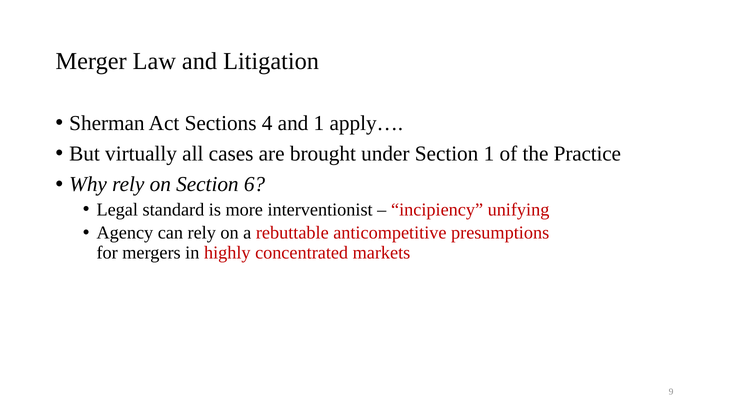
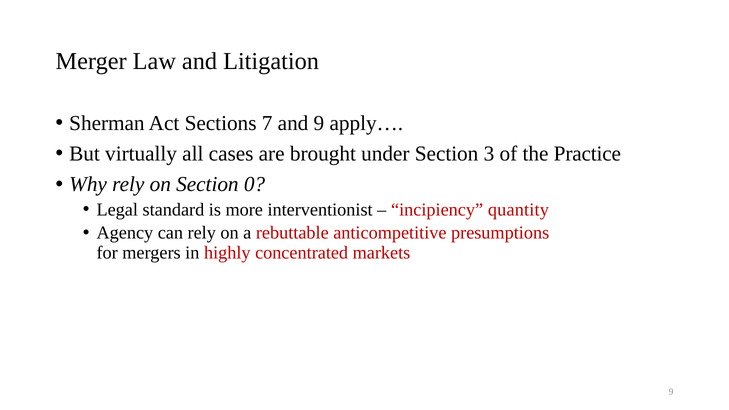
4: 4 -> 7
and 1: 1 -> 9
Section 1: 1 -> 3
6: 6 -> 0
unifying: unifying -> quantity
